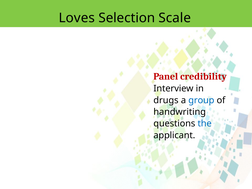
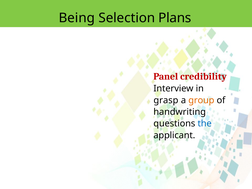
Loves: Loves -> Being
Scale: Scale -> Plans
drugs: drugs -> grasp
group colour: blue -> orange
